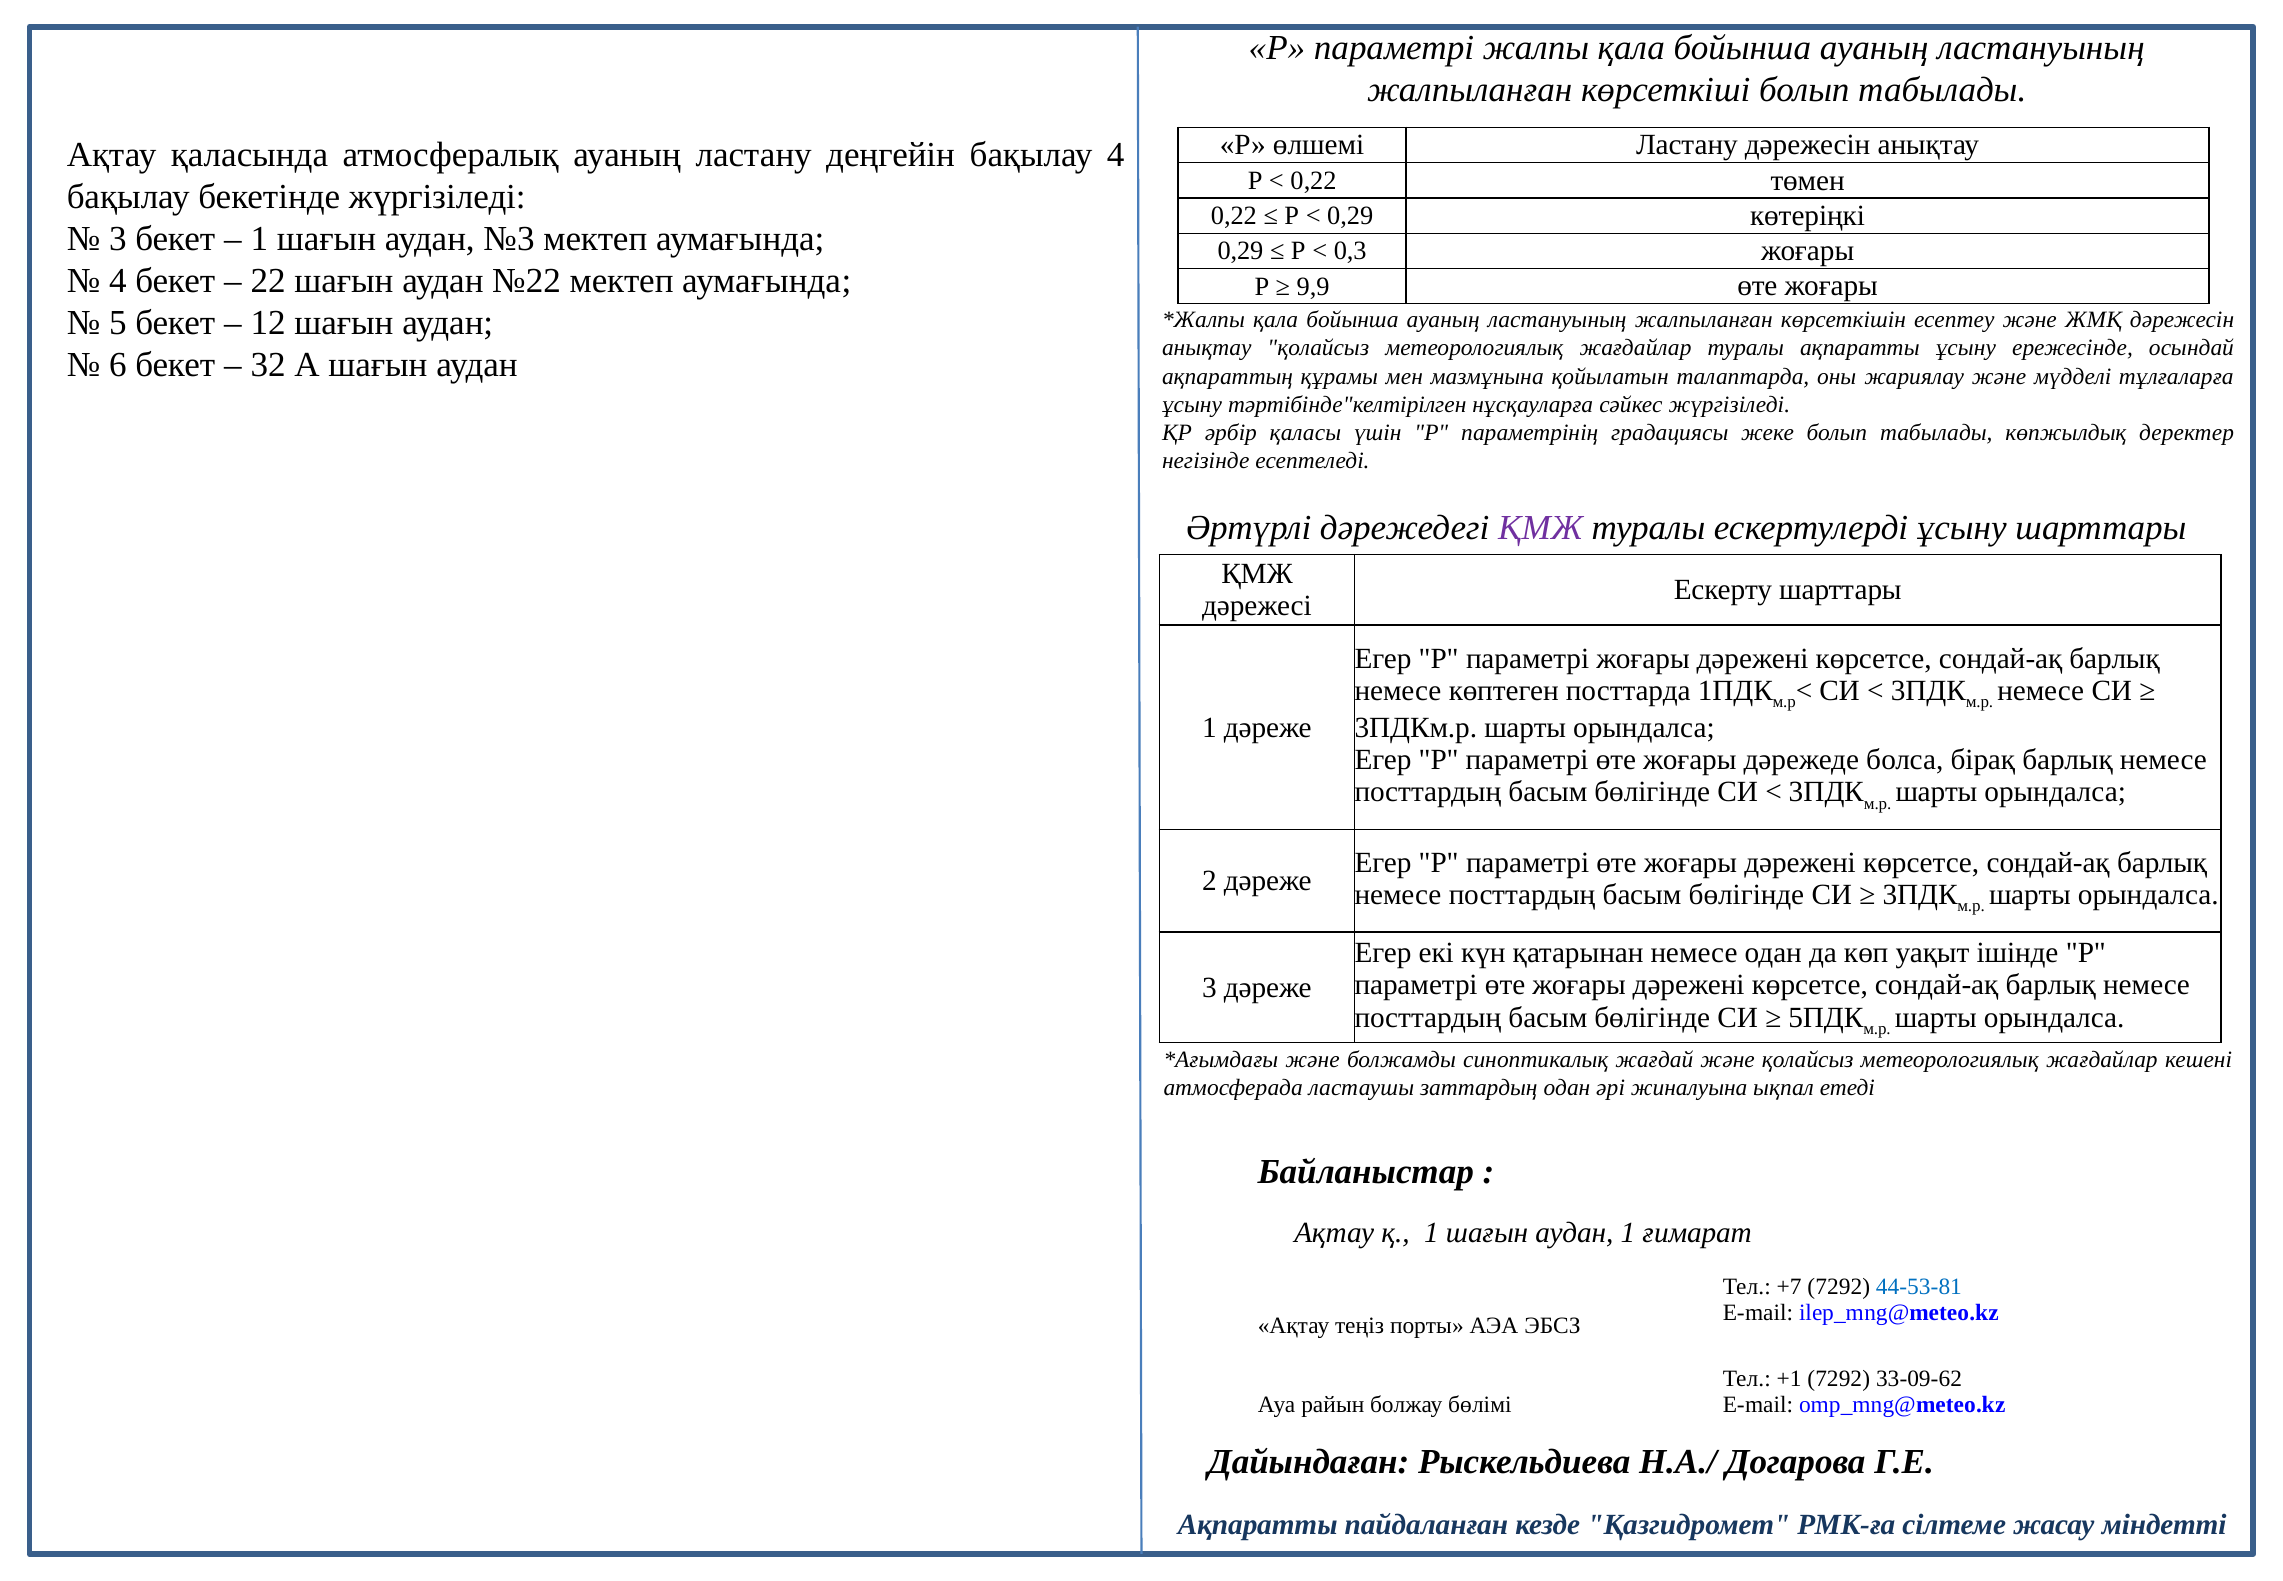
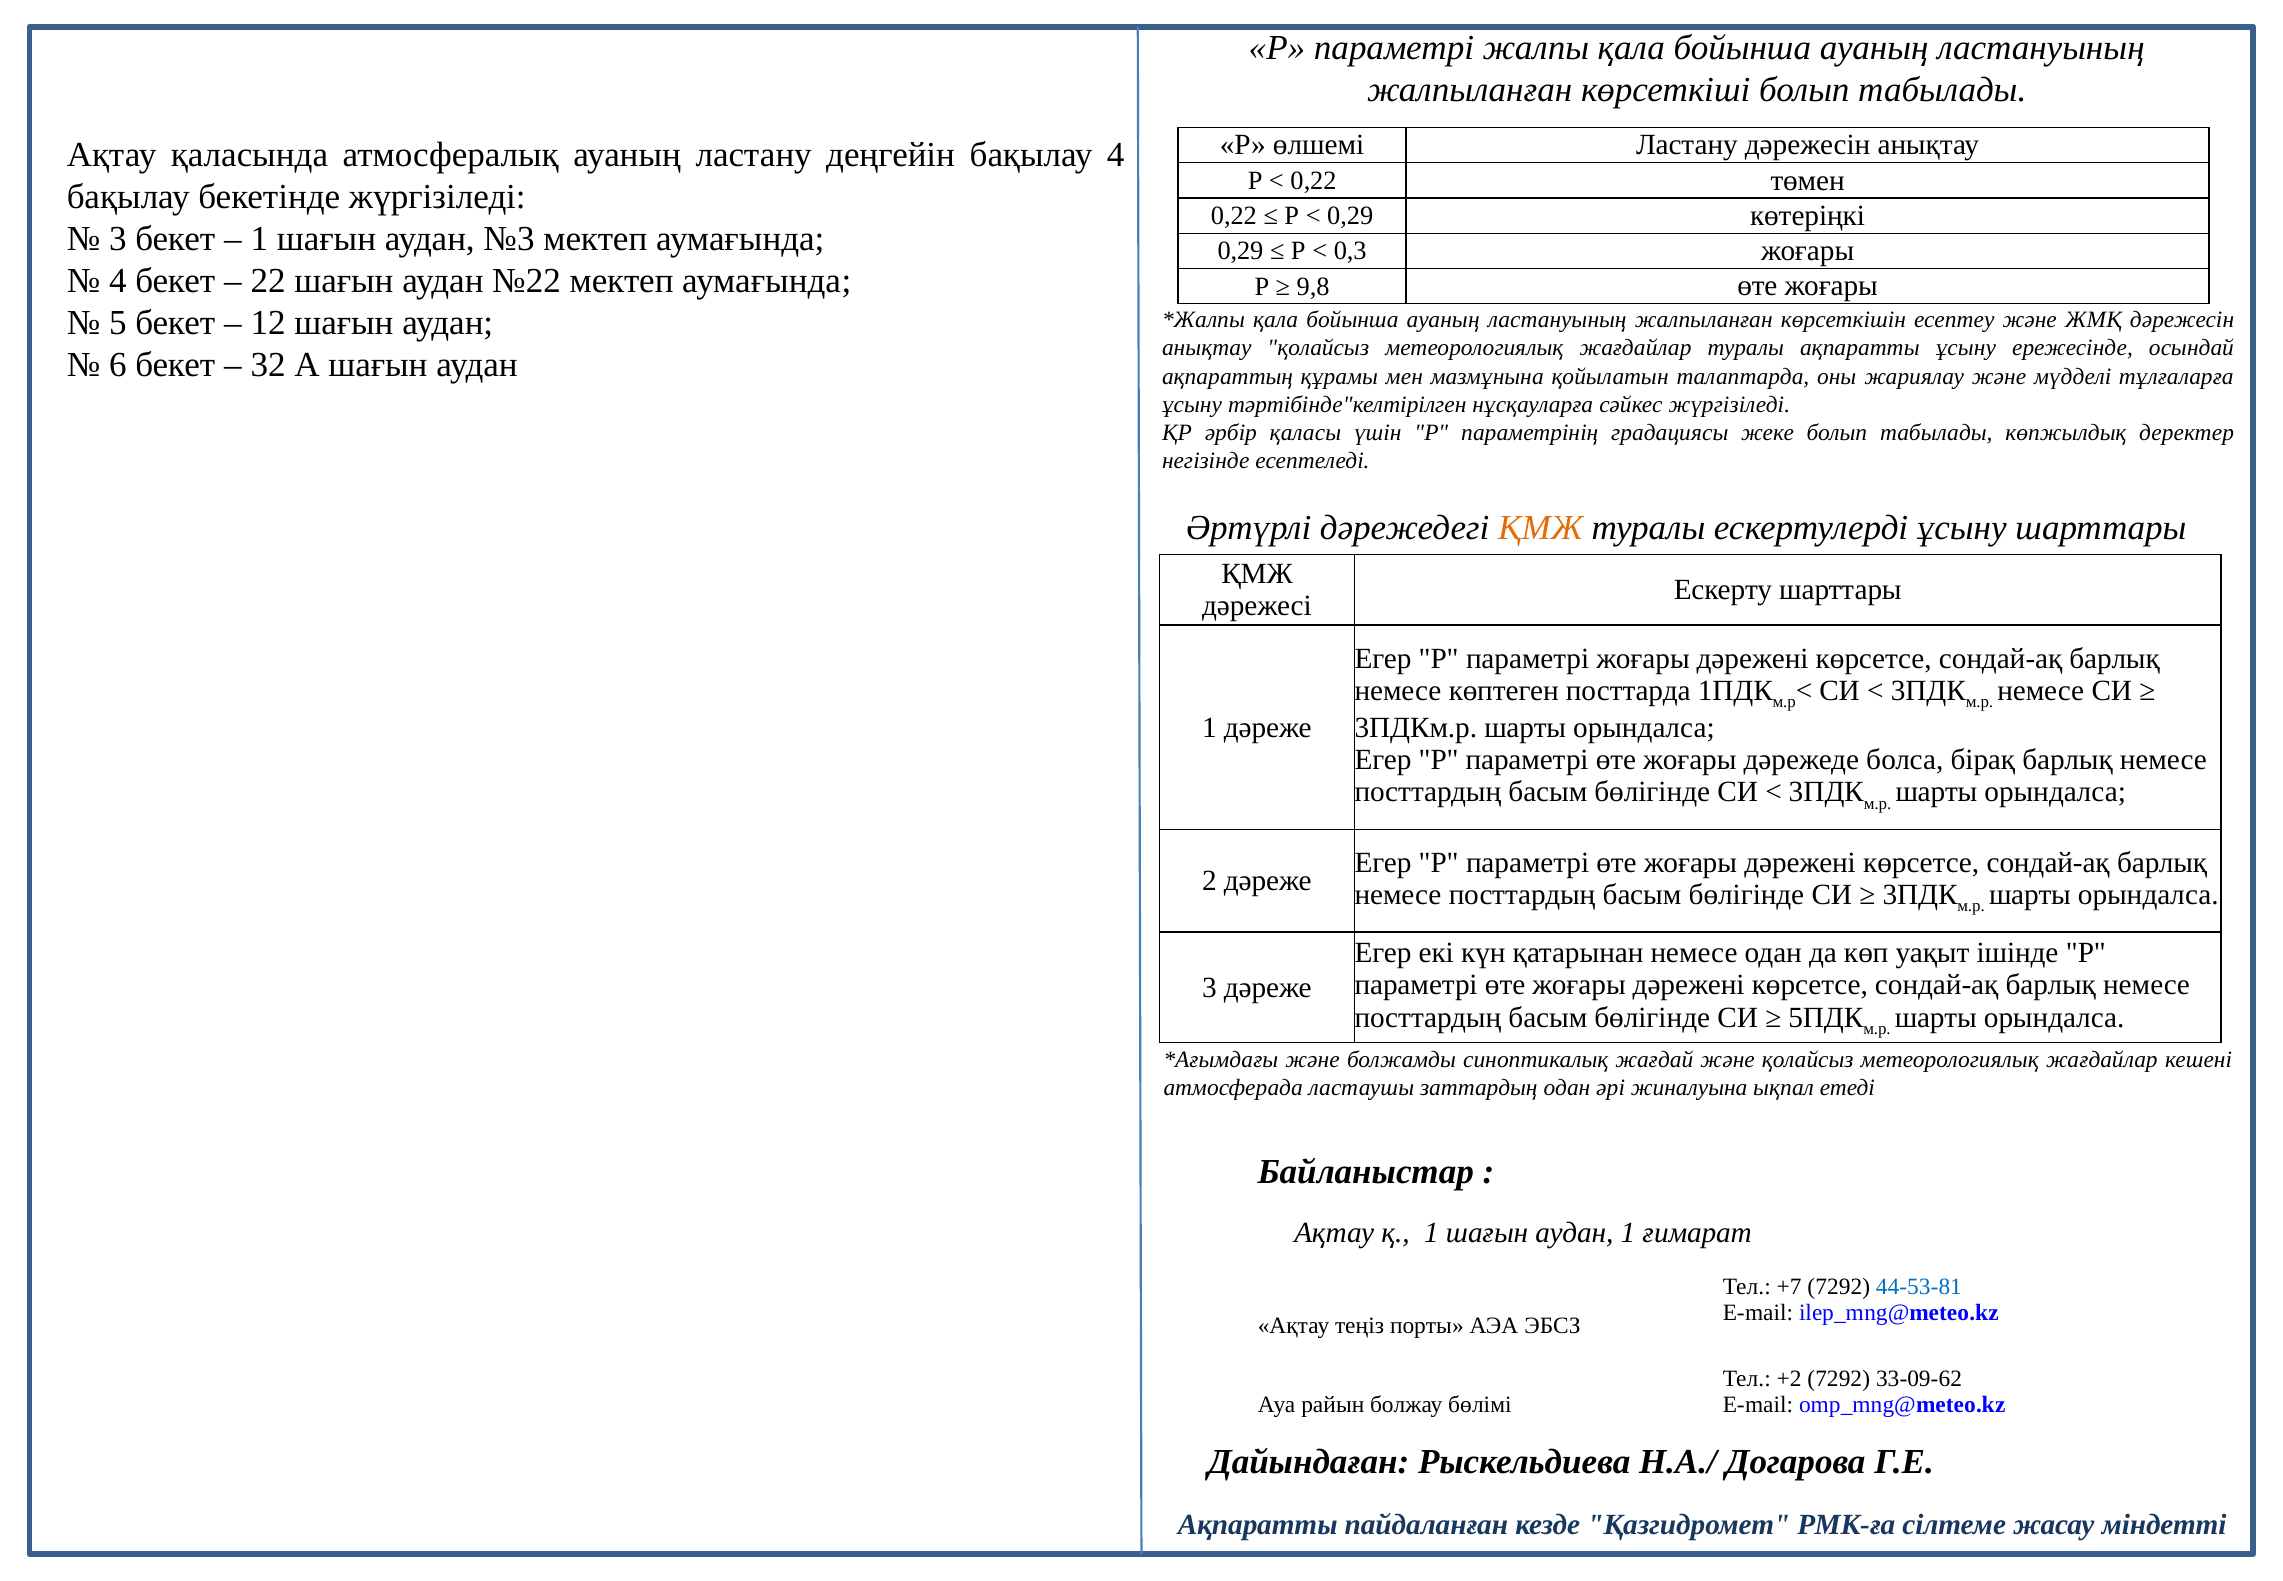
9,9: 9,9 -> 9,8
ҚМЖ at (1541, 528) colour: purple -> orange
+1: +1 -> +2
